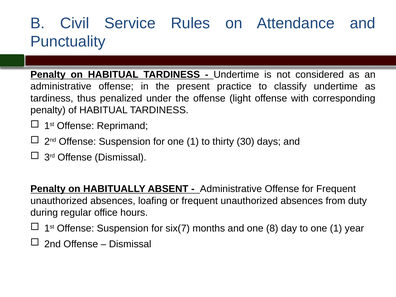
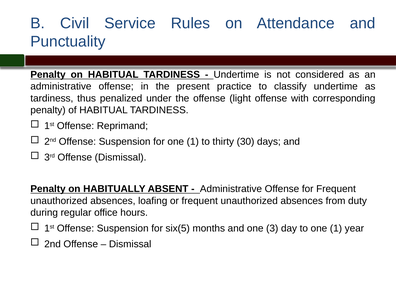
six(7: six(7 -> six(5
8: 8 -> 3
